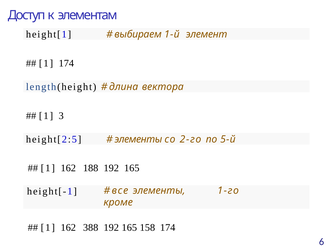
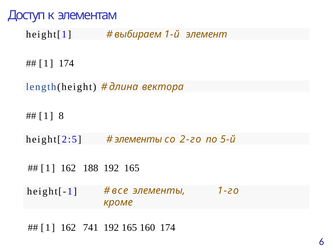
3: 3 -> 8
388: 388 -> 741
158: 158 -> 160
